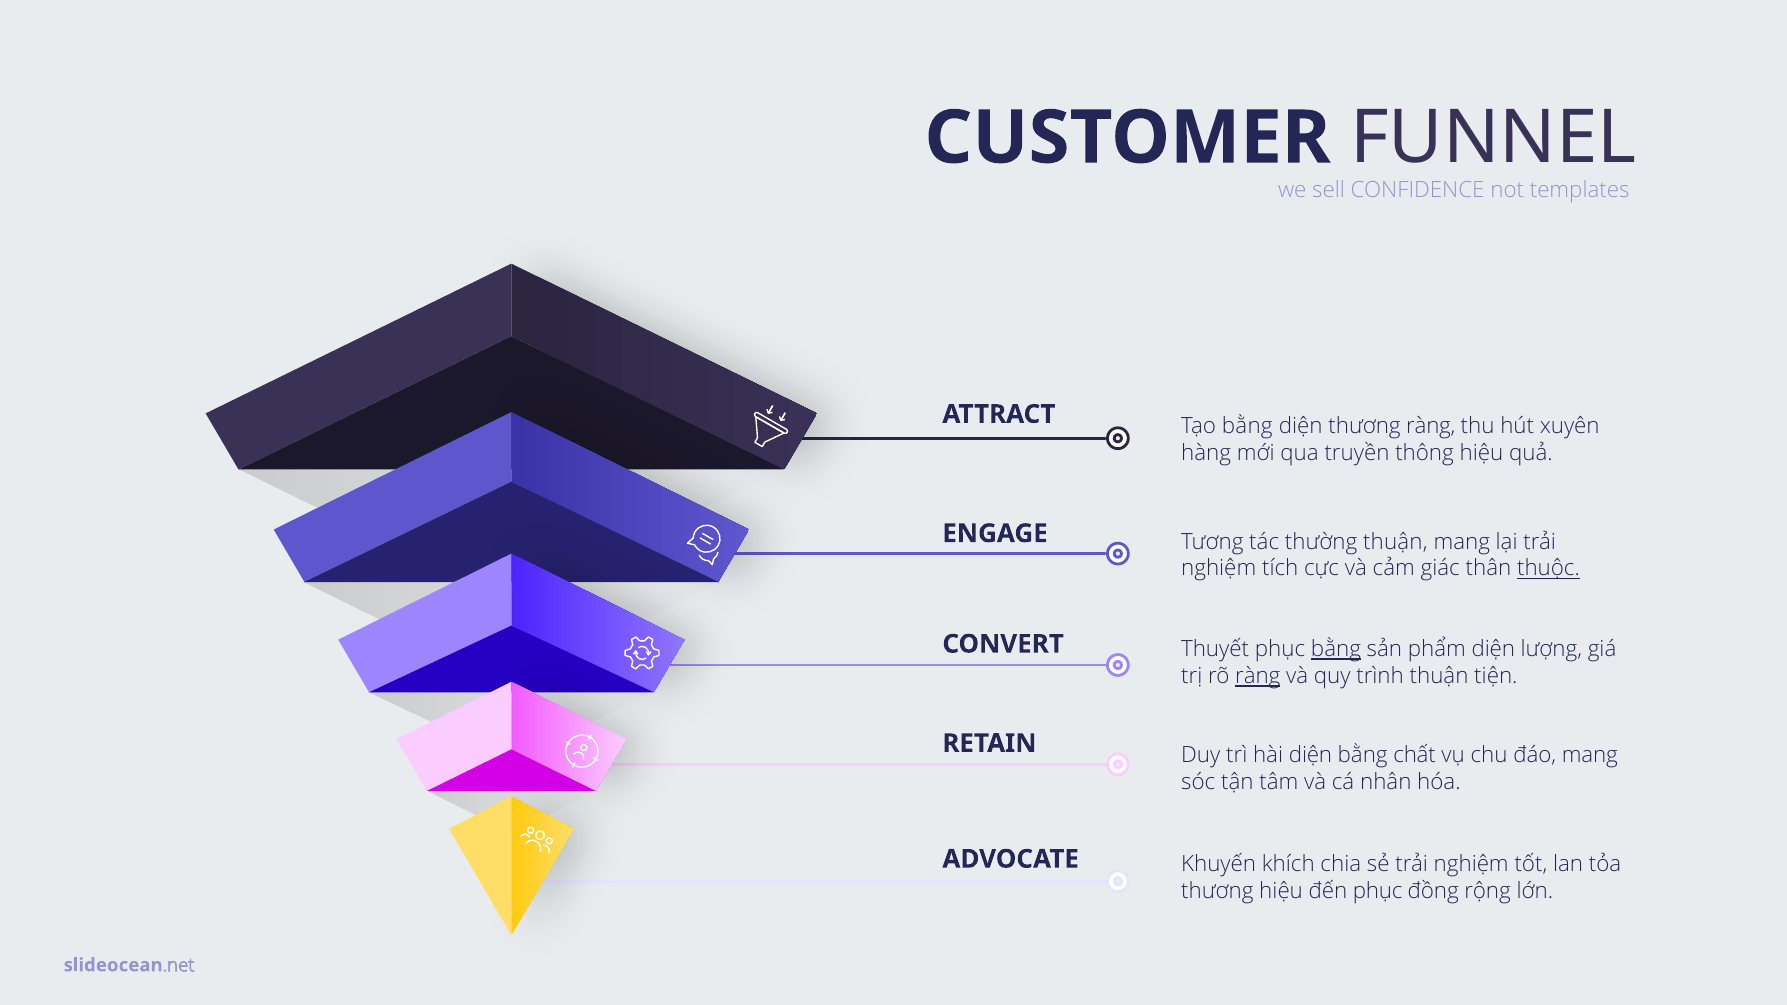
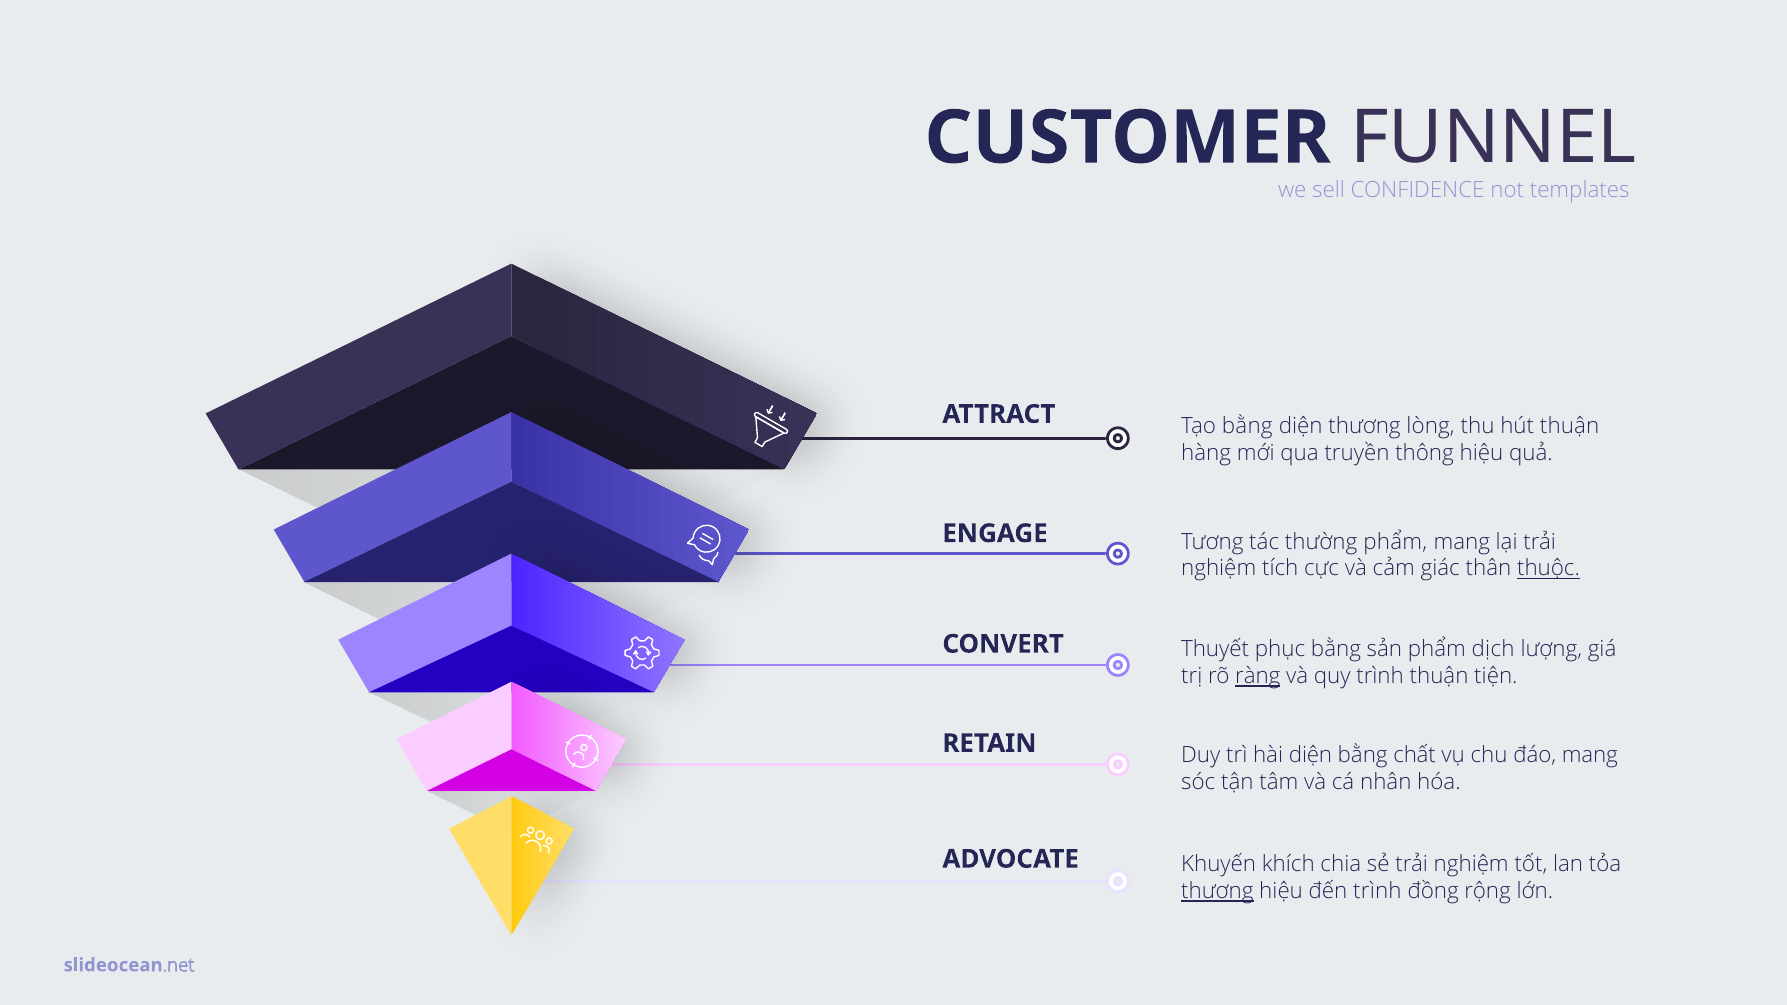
thương ràng: ràng -> lòng
hút xuyên: xuyên -> thuận
thường thuận: thuận -> phẩm
bằng at (1336, 650) underline: present -> none
phẩm diện: diện -> dịch
thương at (1217, 892) underline: none -> present
đến phục: phục -> trình
